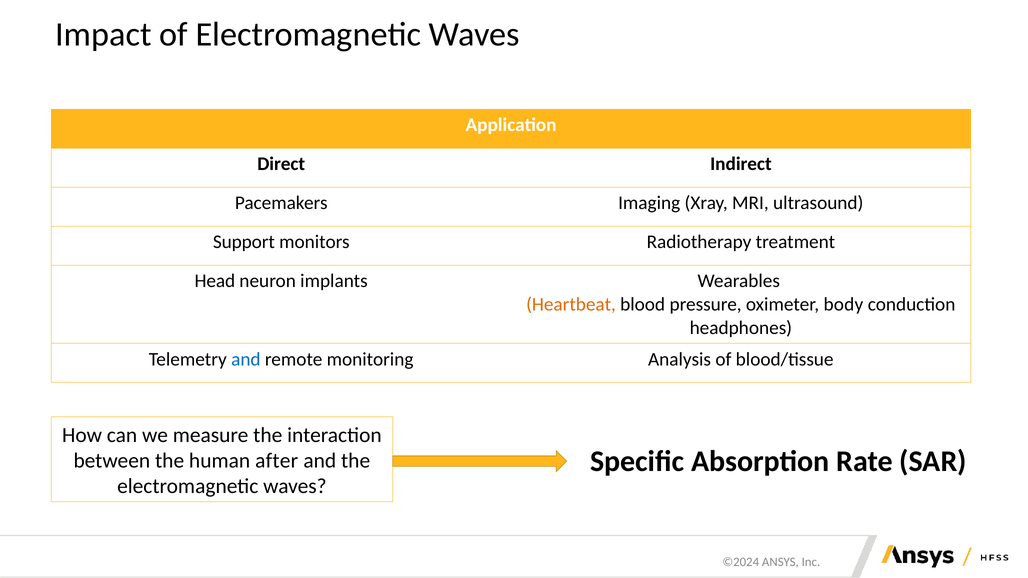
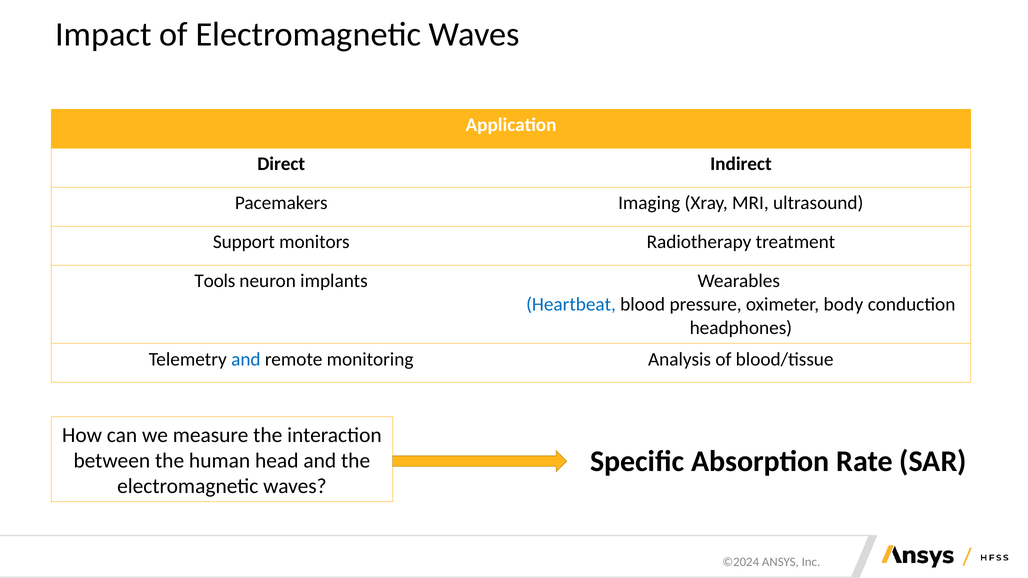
Head: Head -> Tools
Heartbeat colour: orange -> blue
after: after -> head
